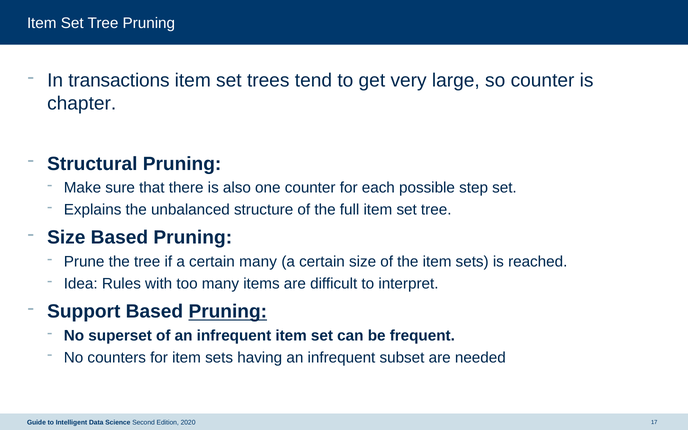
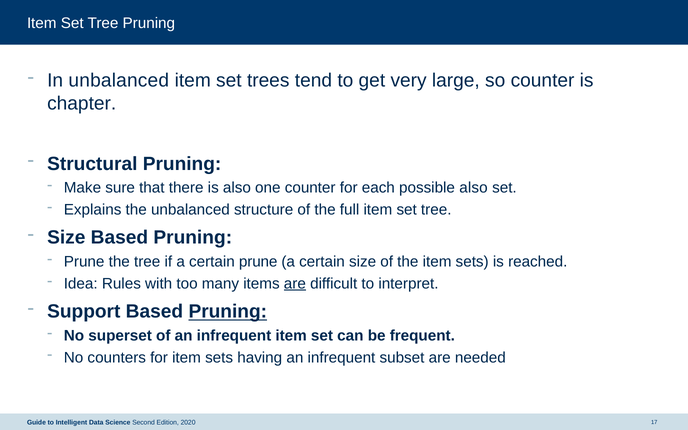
In transactions: transactions -> unbalanced
possible step: step -> also
certain many: many -> prune
are at (295, 284) underline: none -> present
